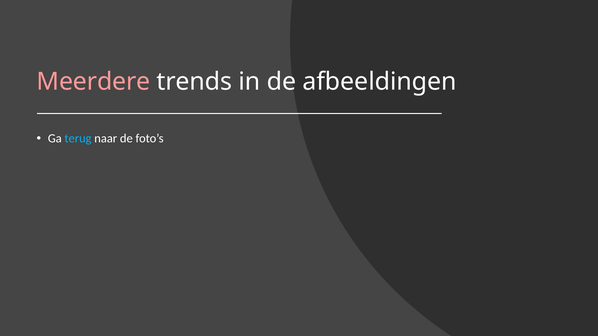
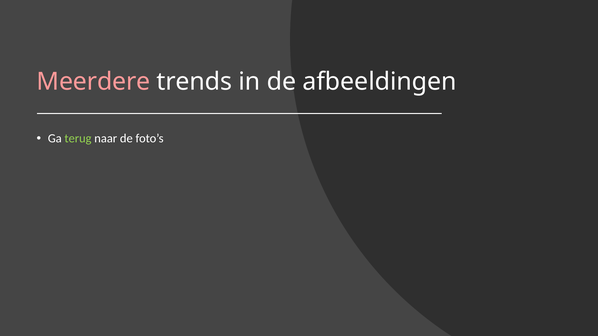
terug colour: light blue -> light green
